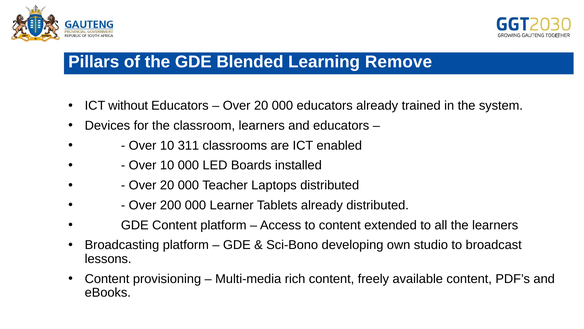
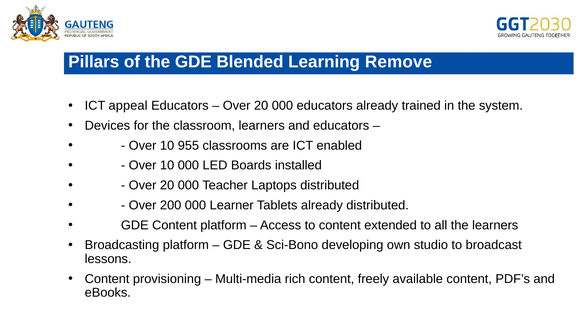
without: without -> appeal
311: 311 -> 955
